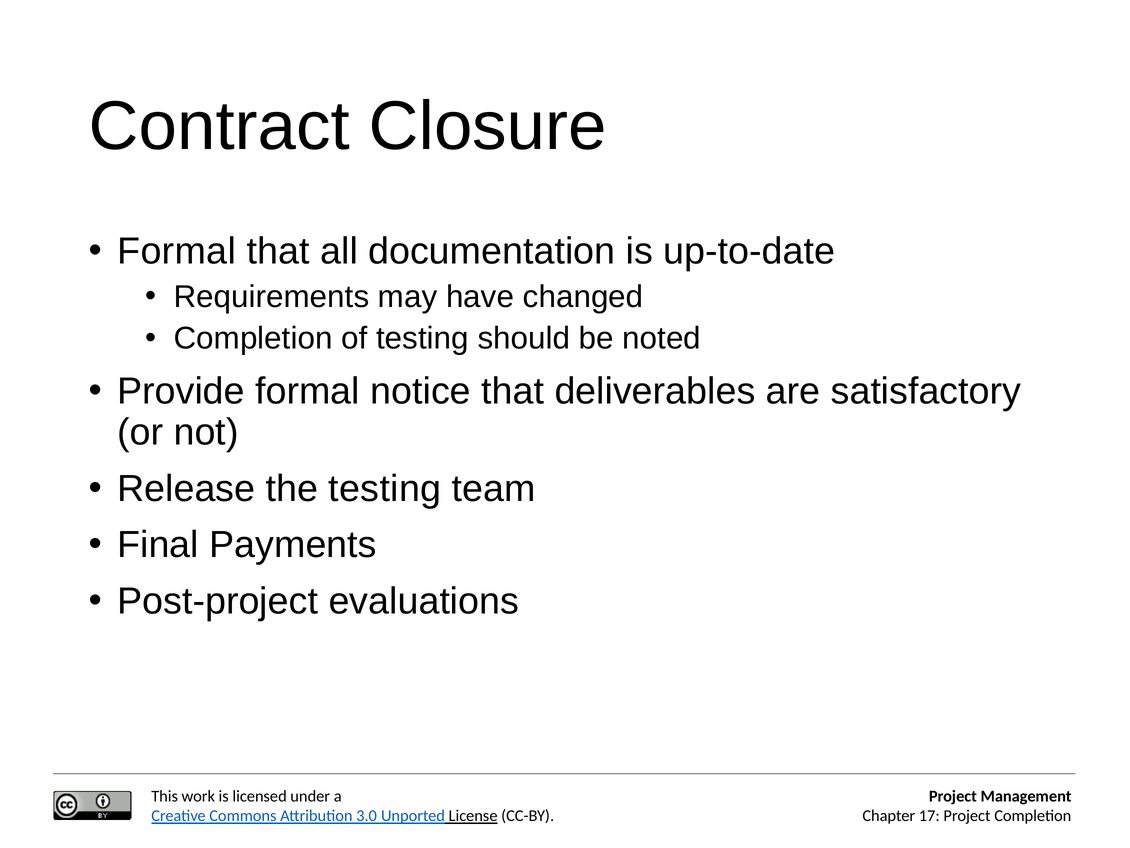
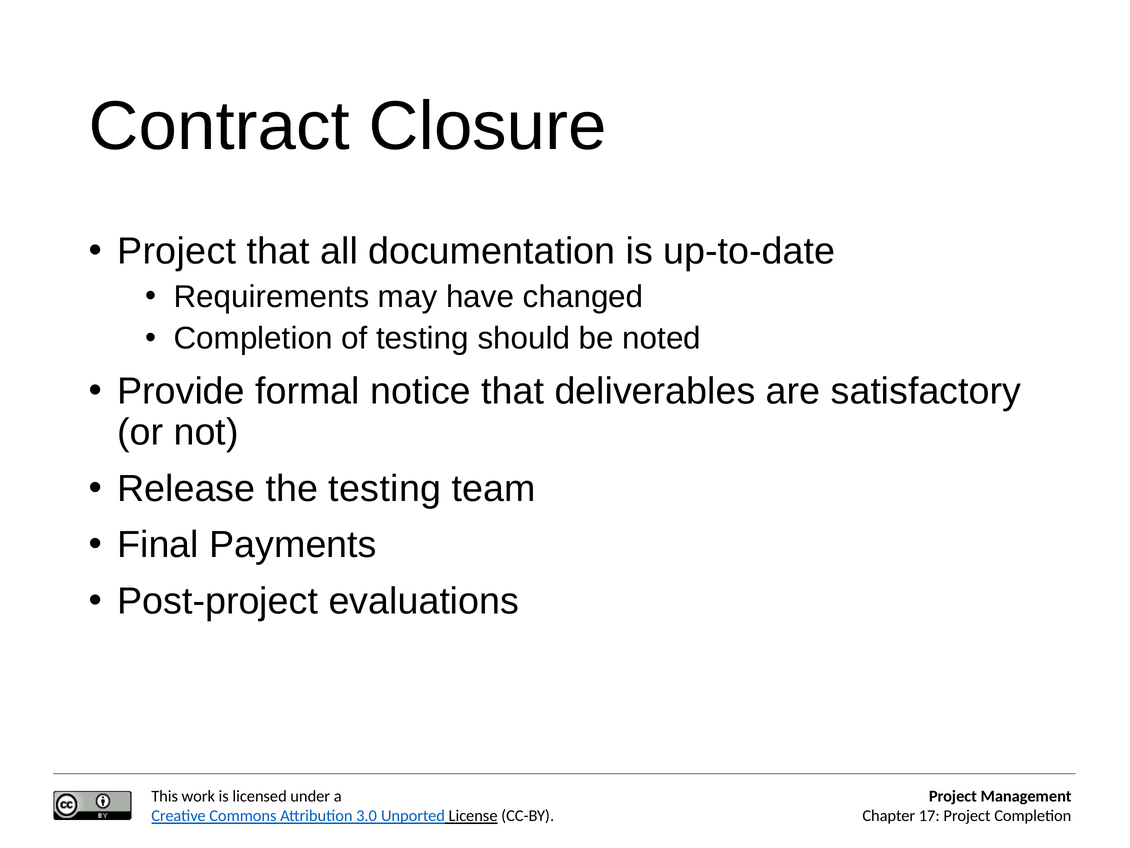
Formal at (177, 251): Formal -> Project
